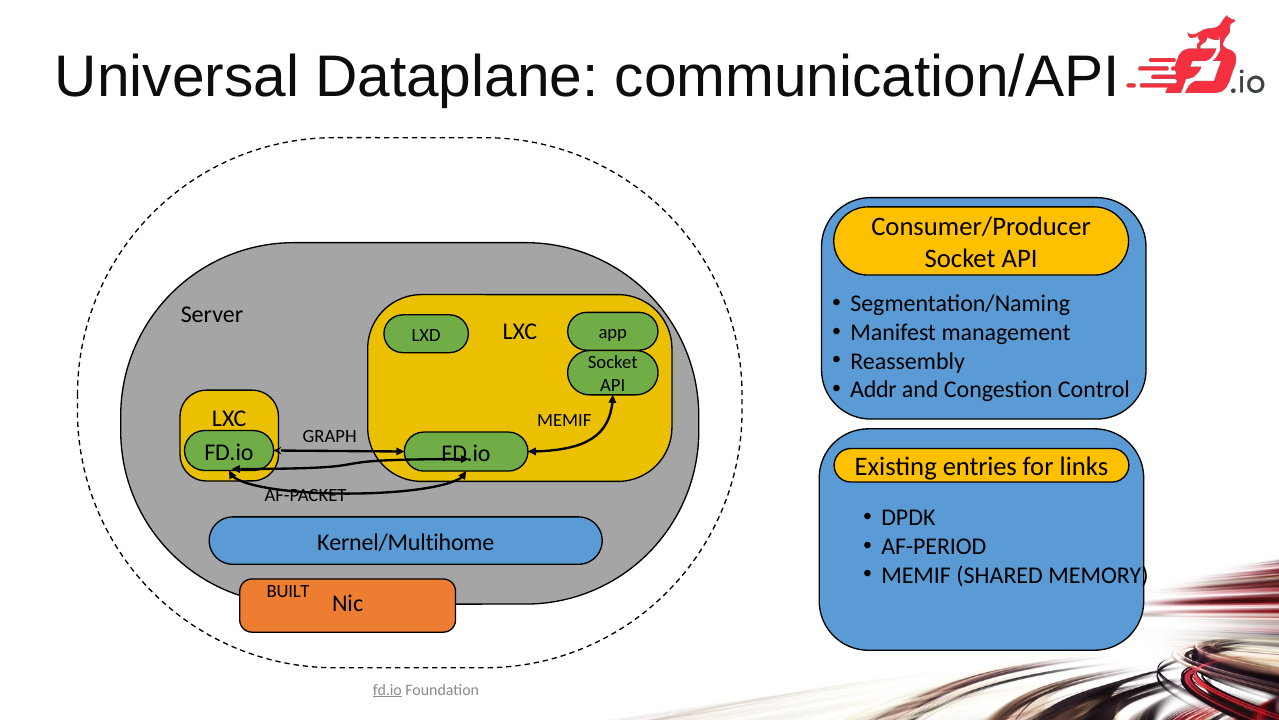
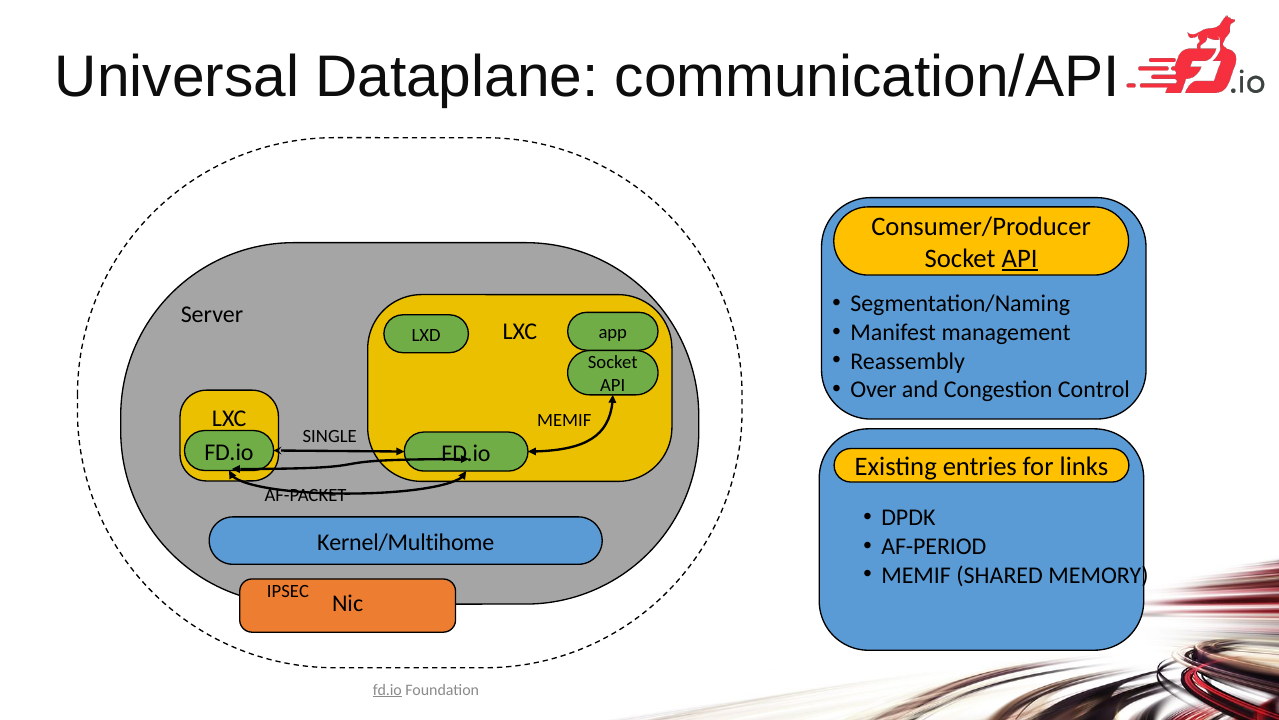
API at (1020, 259) underline: none -> present
Addr: Addr -> Over
GRAPH: GRAPH -> SINGLE
BUILT: BUILT -> IPSEC
